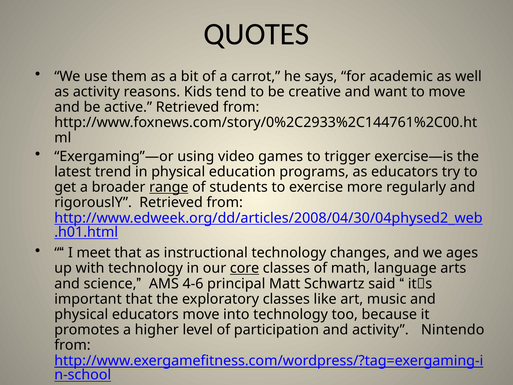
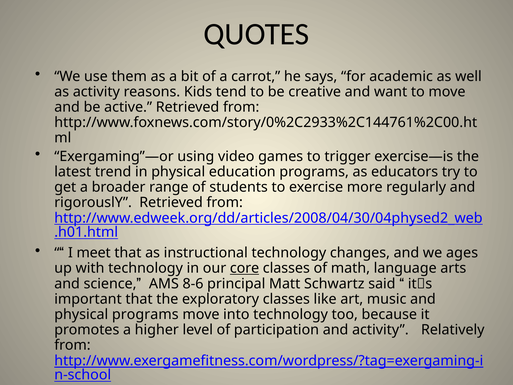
range underline: present -> none
4-6: 4-6 -> 8-6
physical educators: educators -> programs
Nintendo: Nintendo -> Relatively
